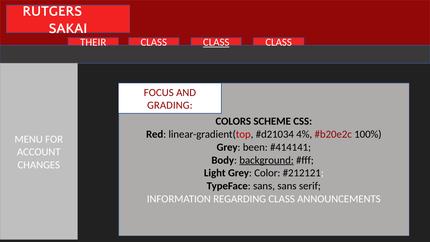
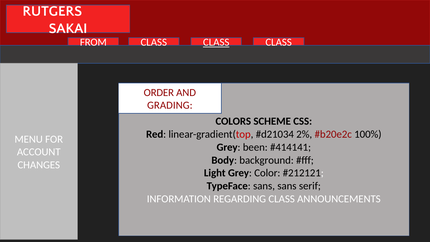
THEIR: THEIR -> FROM
FOCUS: FOCUS -> ORDER
4%: 4% -> 2%
background underline: present -> none
